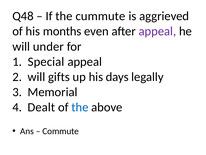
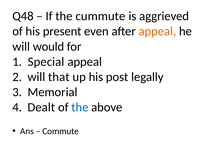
months: months -> present
appeal at (157, 31) colour: purple -> orange
under: under -> would
gifts: gifts -> that
days: days -> post
